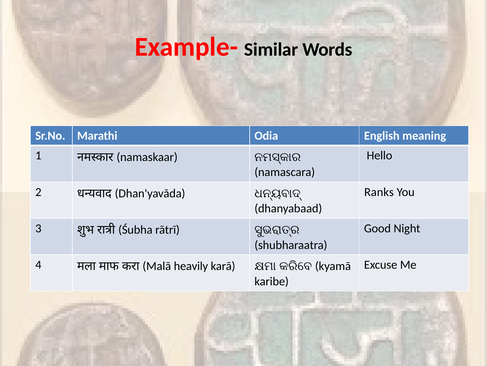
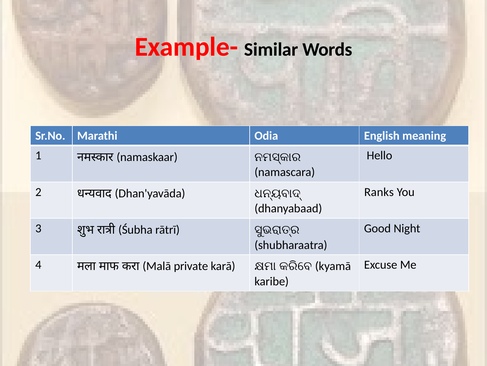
heavily: heavily -> private
